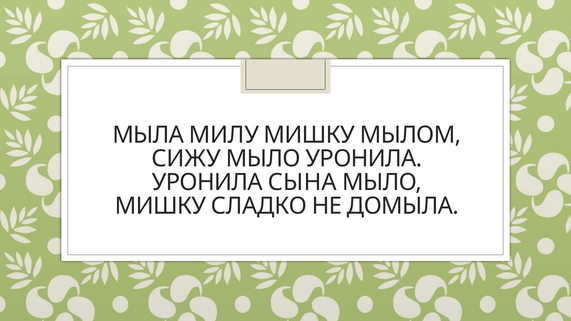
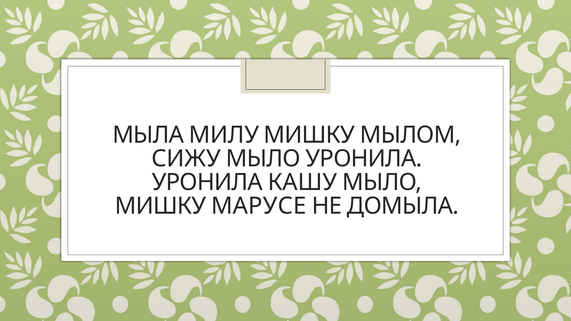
СЫНА: СЫНА -> КАШУ
СЛАДКО: СЛАДКО -> МАРУСЕ
